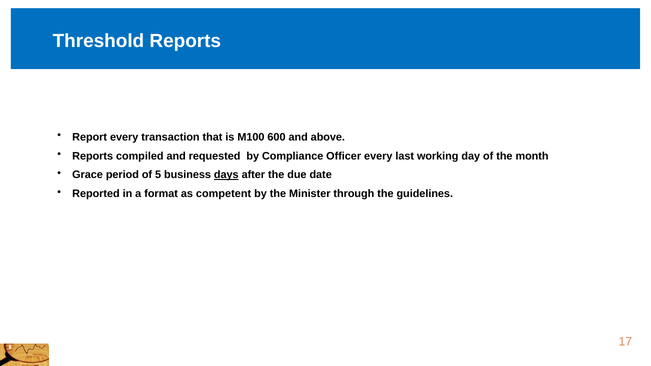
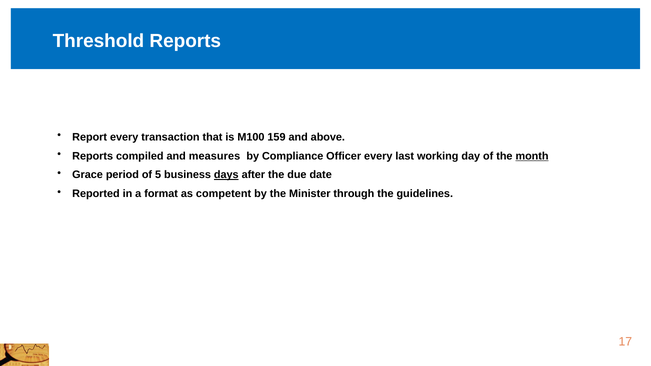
600: 600 -> 159
requested: requested -> measures
month underline: none -> present
